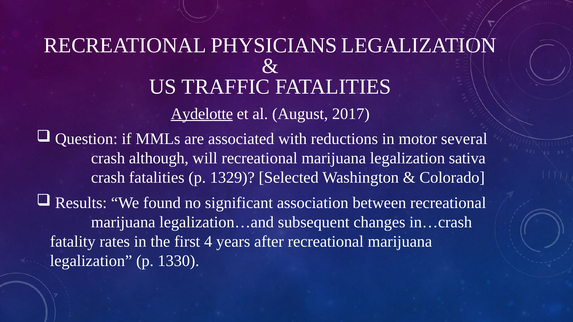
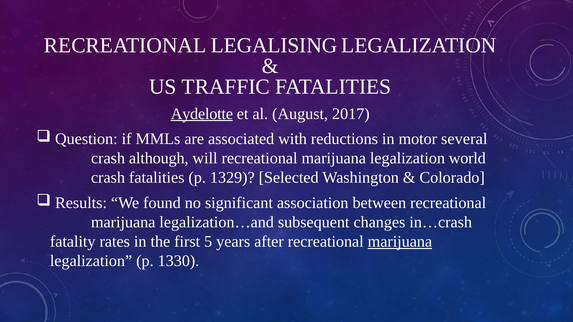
PHYSICIANS: PHYSICIANS -> LEGALISING
sativa: sativa -> world
4: 4 -> 5
marijuana at (400, 242) underline: none -> present
